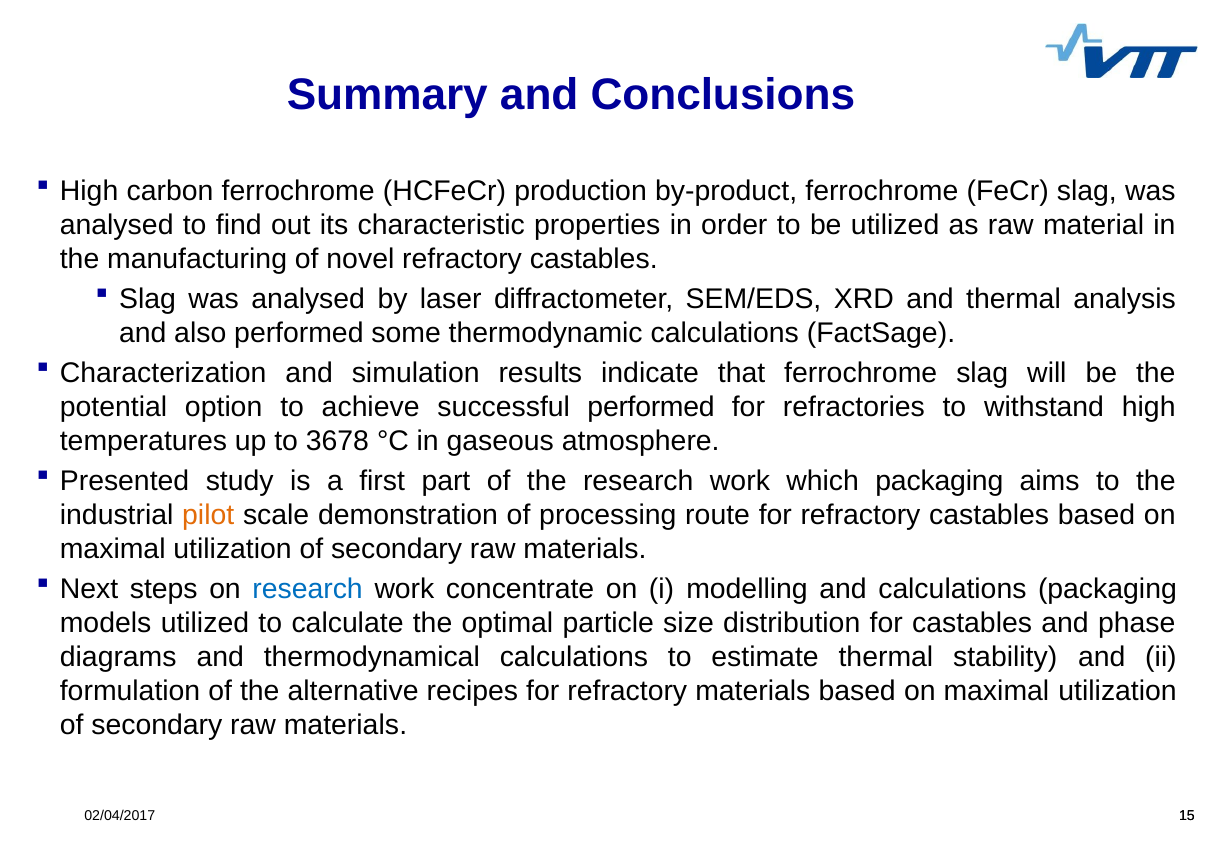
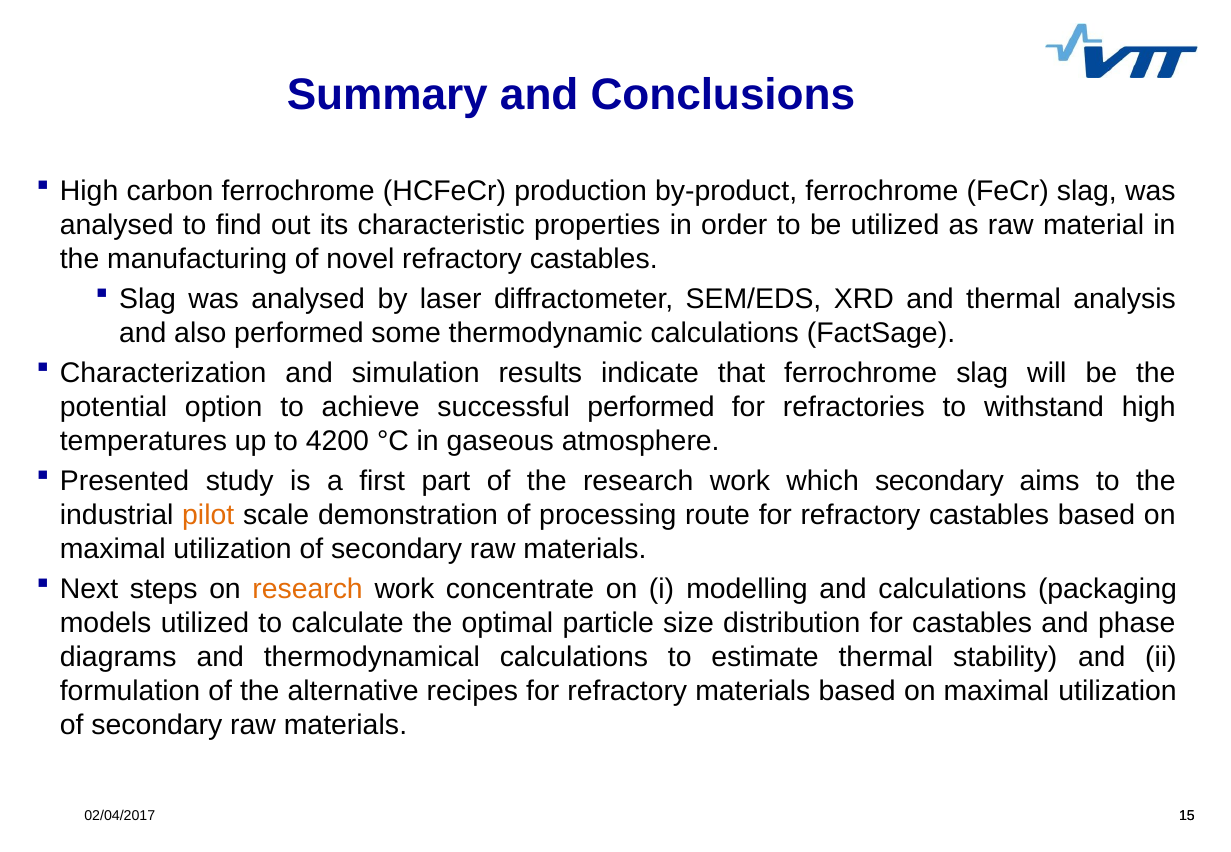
3678: 3678 -> 4200
which packaging: packaging -> secondary
research at (308, 589) colour: blue -> orange
